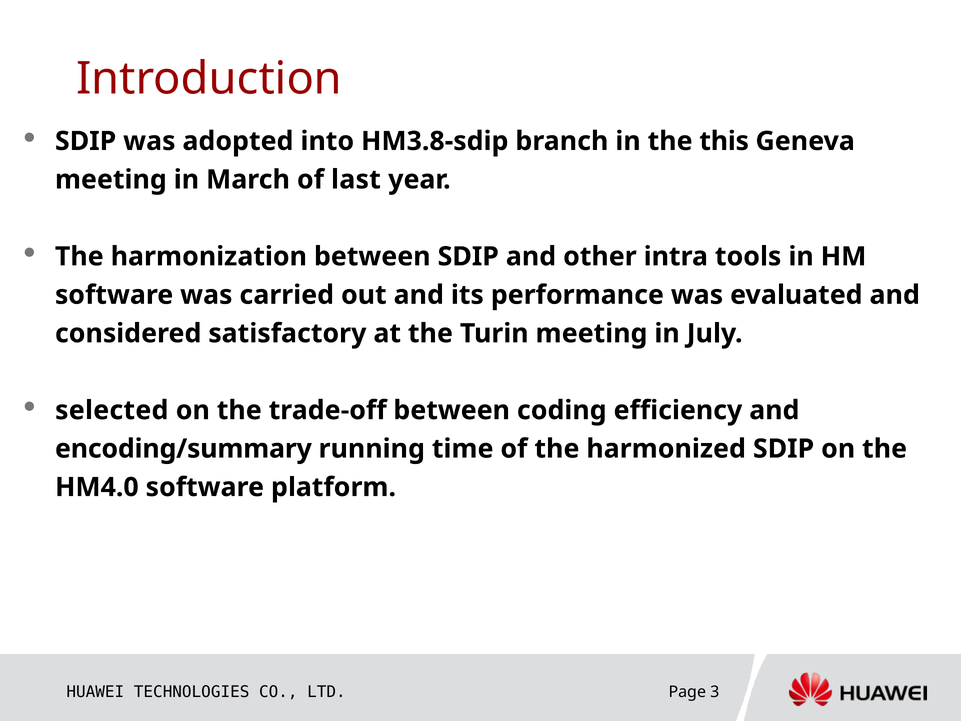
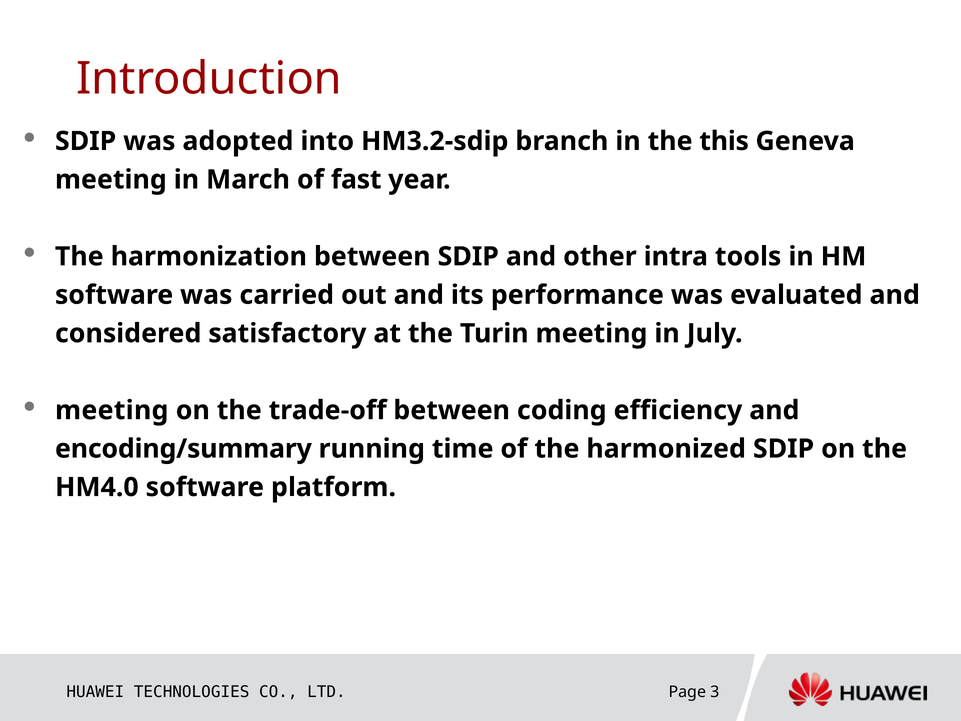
HM3.8-sdip: HM3.8-sdip -> HM3.2-sdip
last: last -> fast
selected at (112, 410): selected -> meeting
